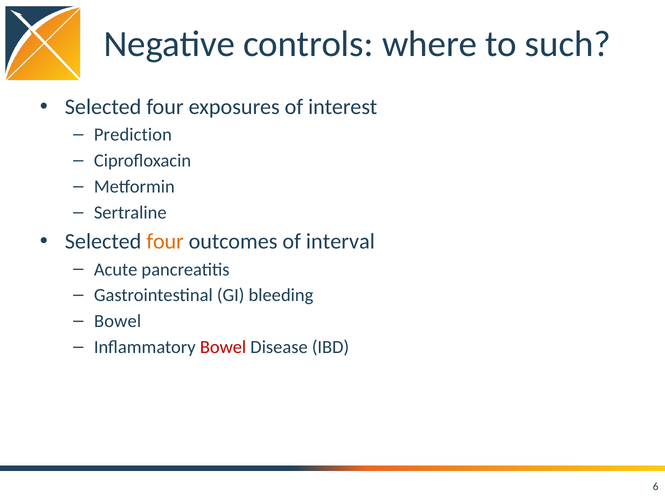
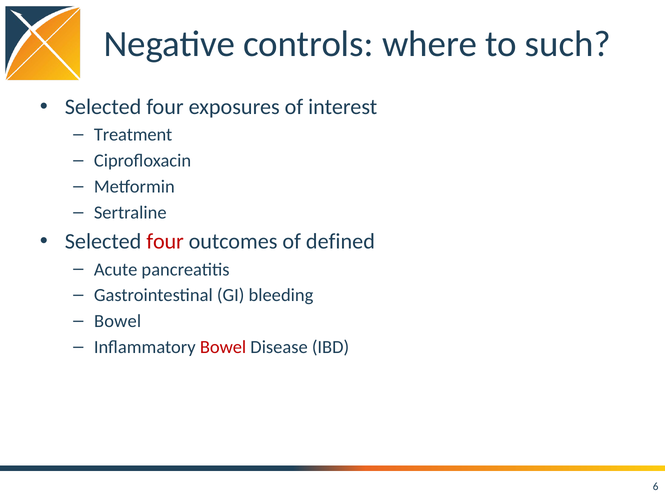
Prediction: Prediction -> Treatment
four at (165, 241) colour: orange -> red
interval: interval -> defined
